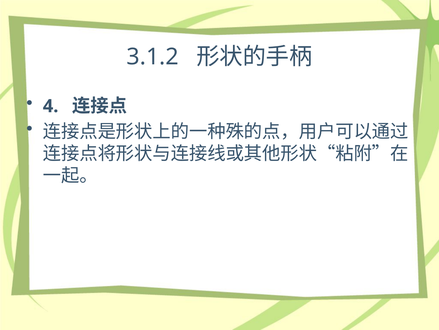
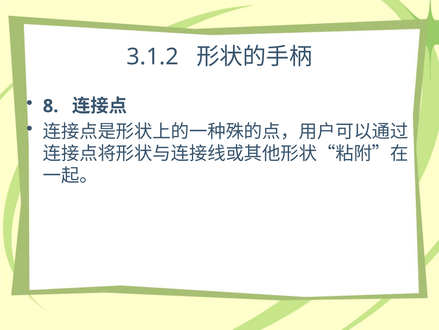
4: 4 -> 8
